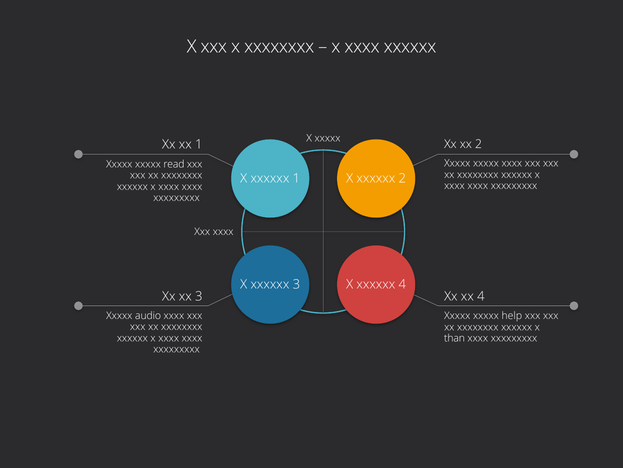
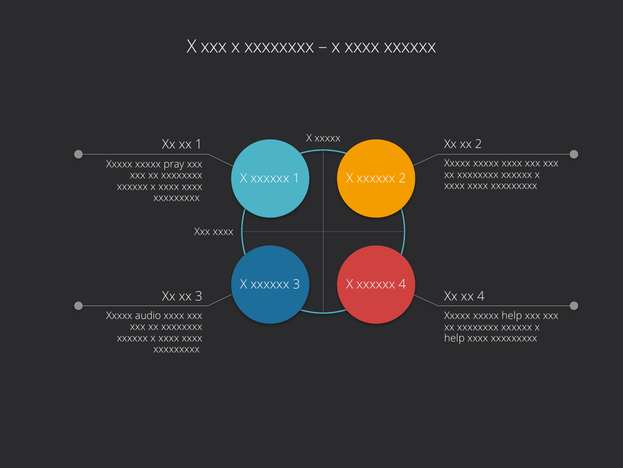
read: read -> pray
than at (455, 338): than -> help
